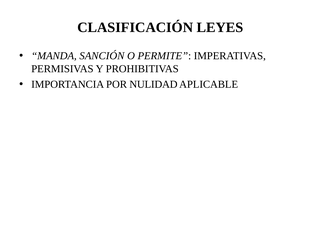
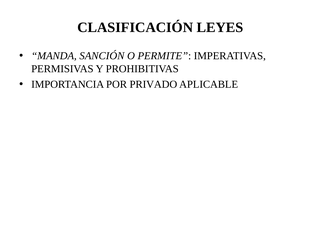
NULIDAD: NULIDAD -> PRIVADO
